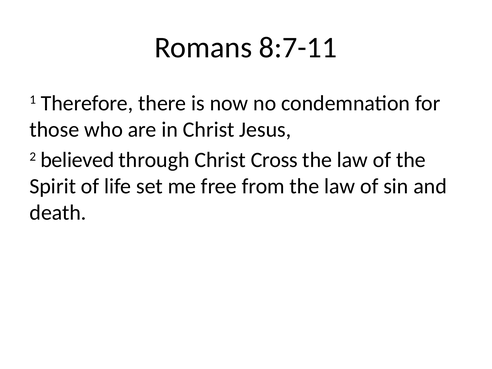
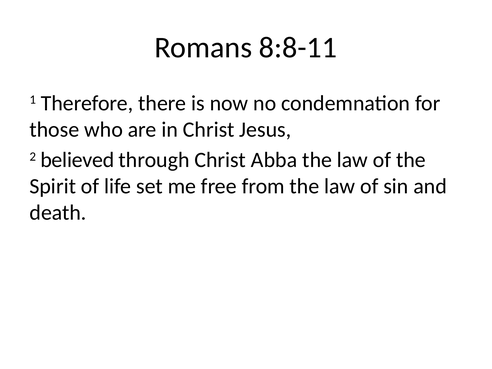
8:7-11: 8:7-11 -> 8:8-11
Cross: Cross -> Abba
